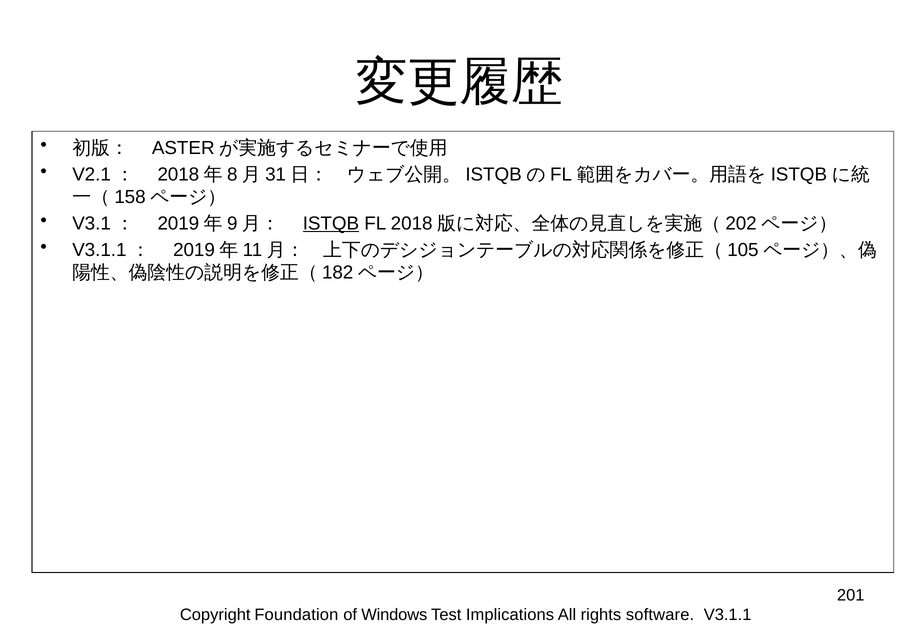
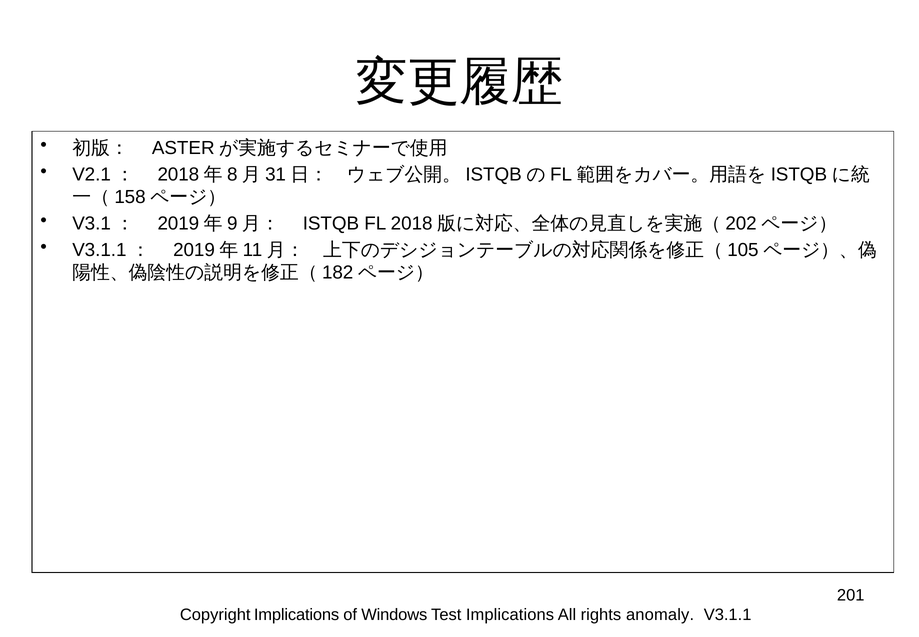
ISTQB underline: present -> none
Copyright Foundation: Foundation -> Implications
software: software -> anomaly
